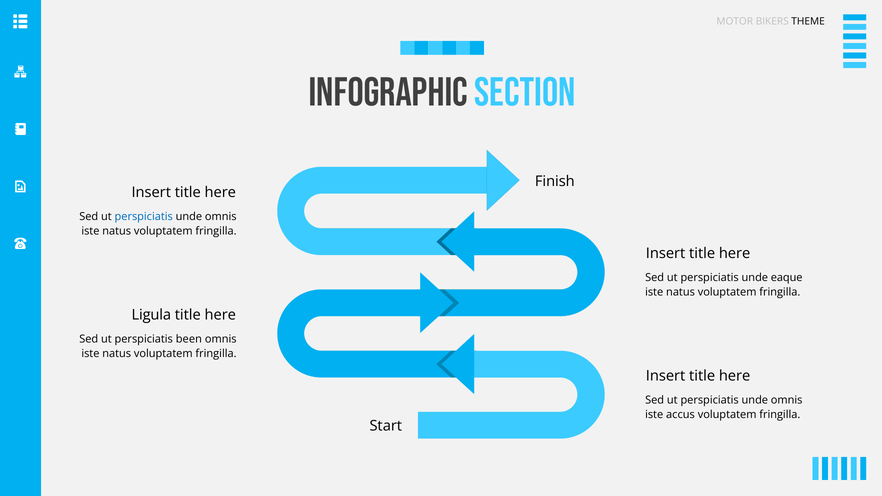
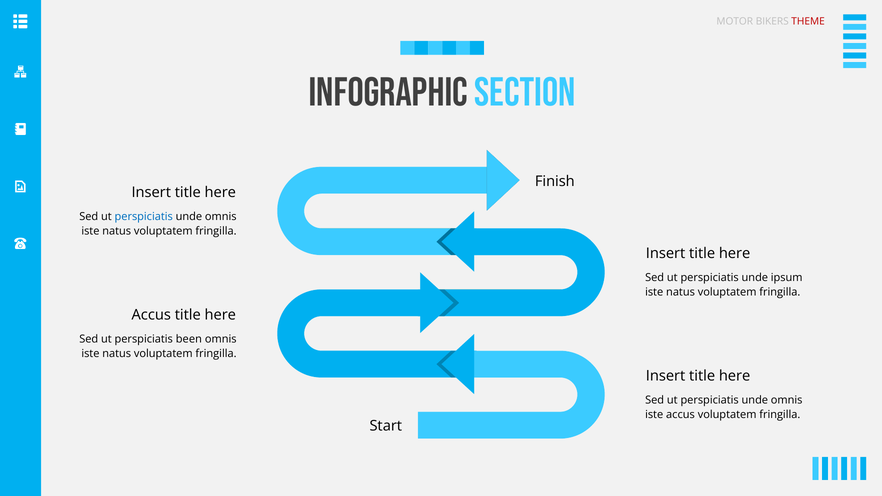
THEME colour: black -> red
eaque: eaque -> ipsum
Ligula at (151, 315): Ligula -> Accus
